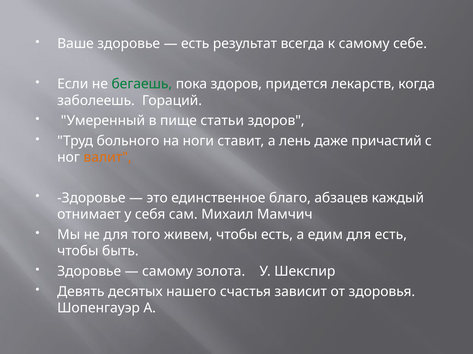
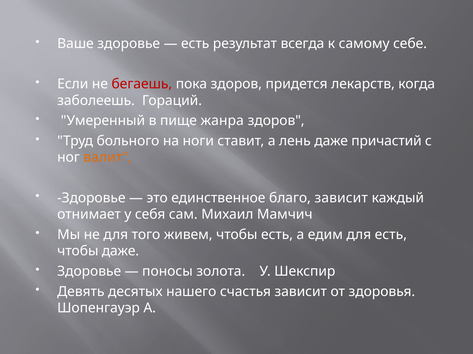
бегаешь colour: green -> red
статьи: статьи -> жанра
благо абзацев: абзацев -> зависит
чтобы быть: быть -> даже
самому at (167, 272): самому -> поносы
